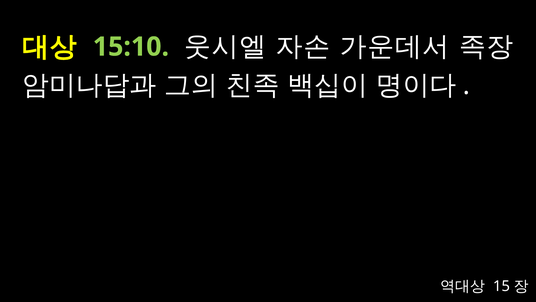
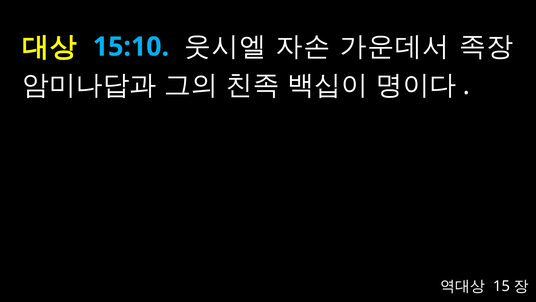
15:10 colour: light green -> light blue
